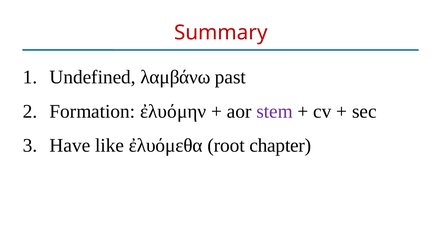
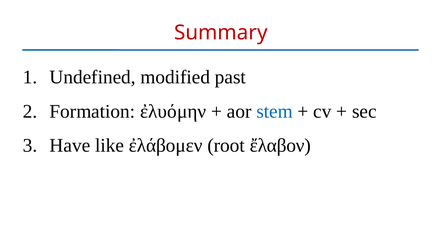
λαμβάνω: λαμβάνω -> modified
stem colour: purple -> blue
ἐλυόμεθα: ἐλυόμεθα -> ἐλάβομεν
chapter: chapter -> ἔλαβον
